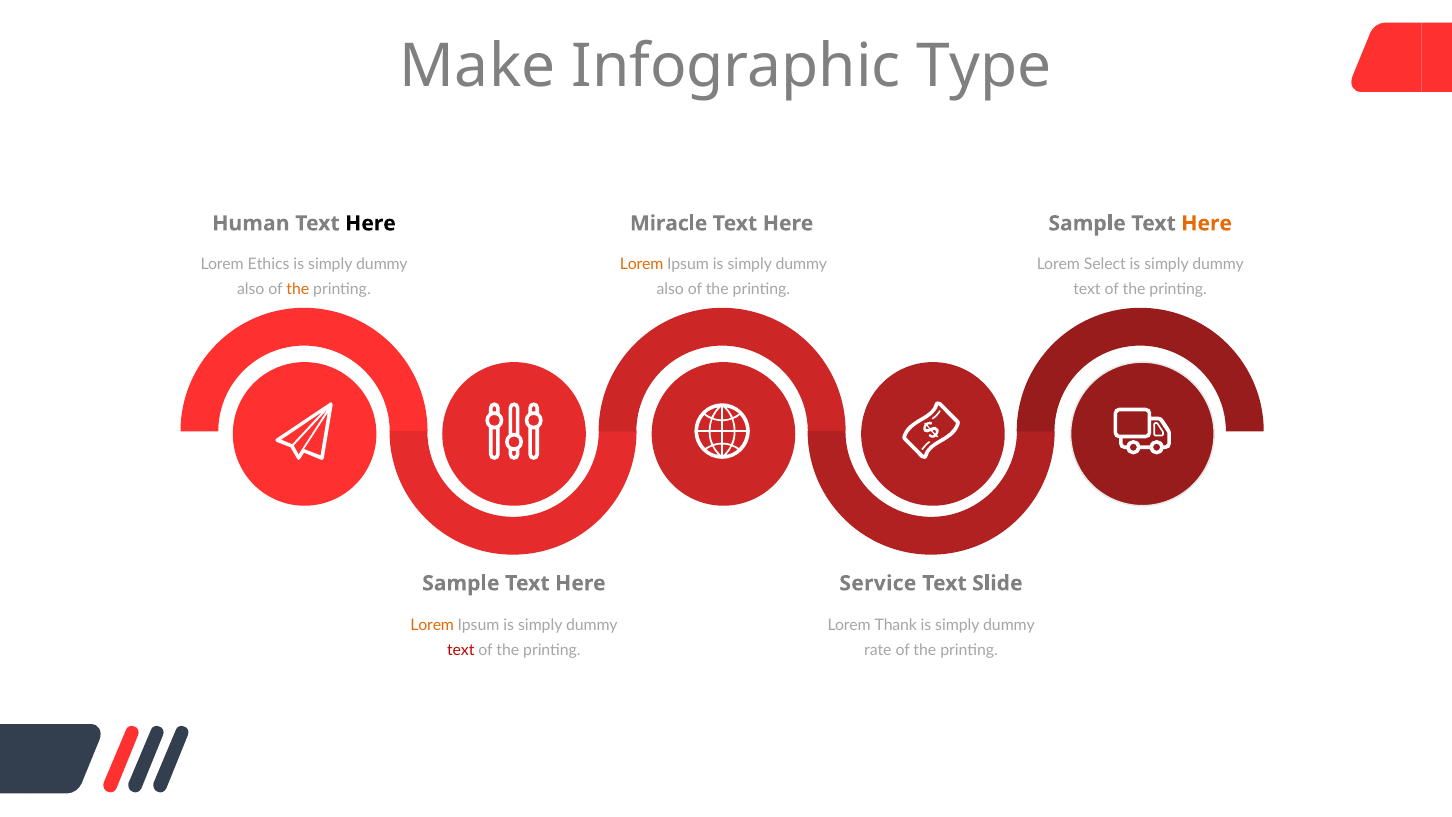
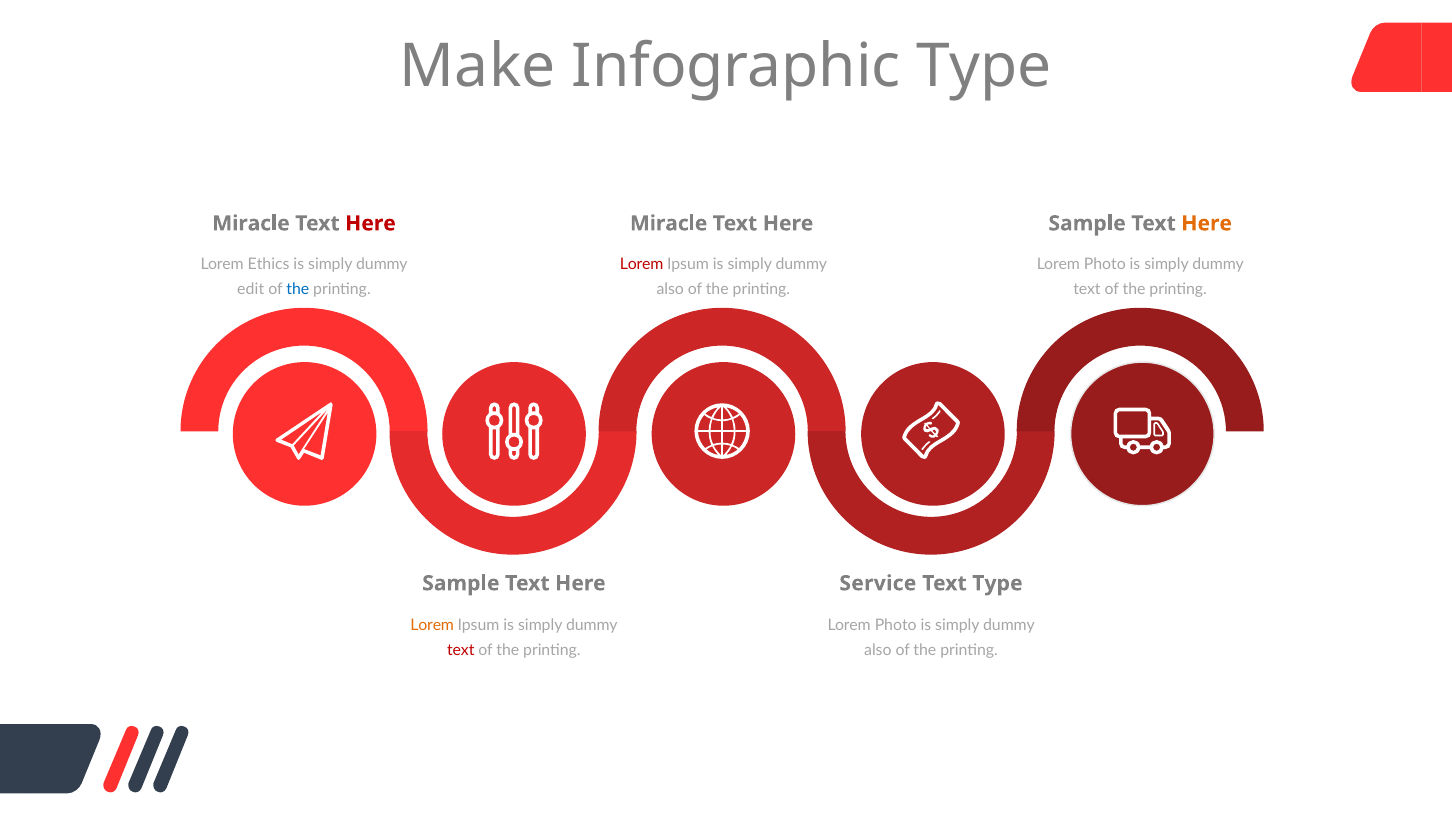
Human at (251, 223): Human -> Miracle
Here at (370, 223) colour: black -> red
Lorem at (642, 264) colour: orange -> red
Select at (1105, 264): Select -> Photo
also at (251, 289): also -> edit
the at (298, 289) colour: orange -> blue
Text Slide: Slide -> Type
Thank at (896, 625): Thank -> Photo
rate at (878, 650): rate -> also
